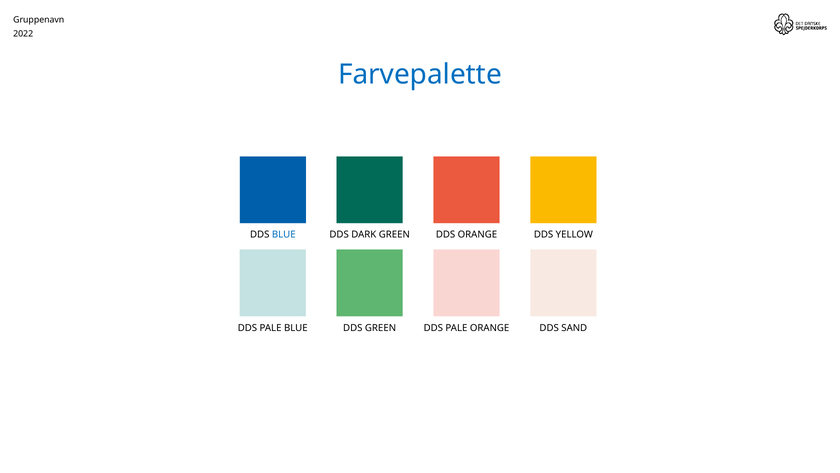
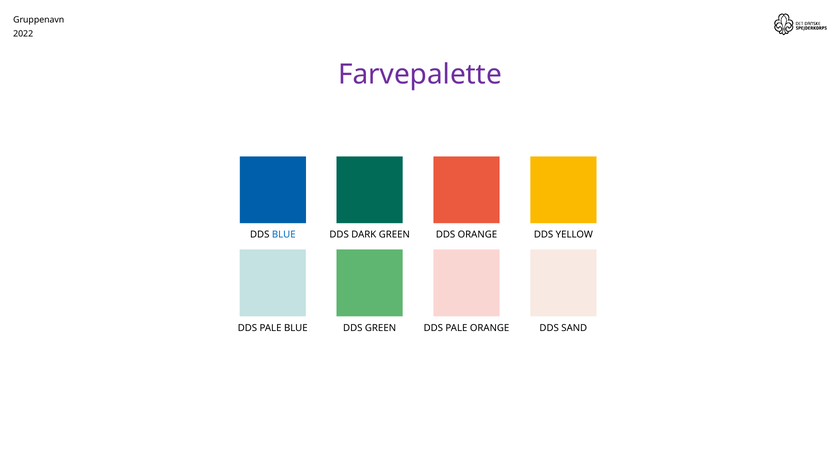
Farvepalette colour: blue -> purple
